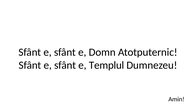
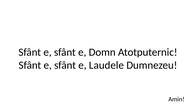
Templul: Templul -> Laudele
